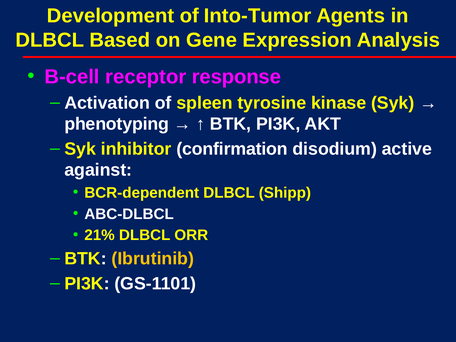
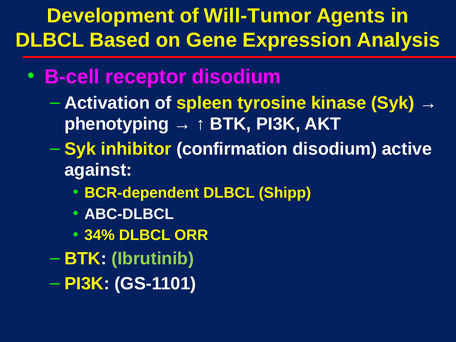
Into-Tumor: Into-Tumor -> Will-Tumor
receptor response: response -> disodium
21%: 21% -> 34%
Ibrutinib colour: yellow -> light green
